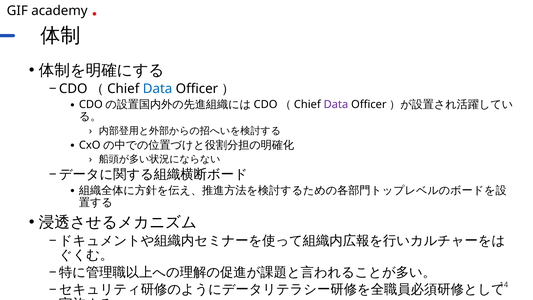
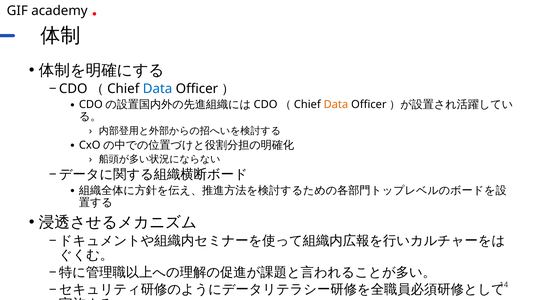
Data at (336, 105) colour: purple -> orange
